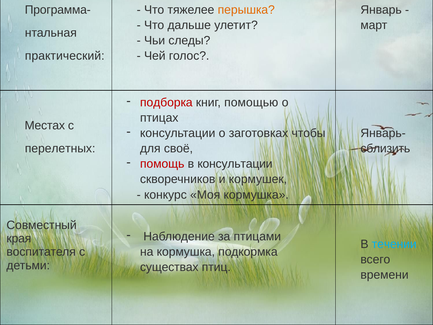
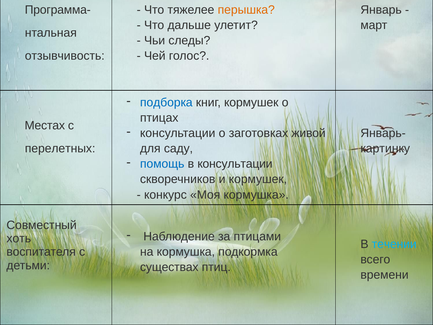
практический: практический -> отзывчивость
подборка colour: red -> blue
книг помощью: помощью -> кормушек
чтобы: чтобы -> живой
своё: своё -> саду
сблизить: сблизить -> картинку
помощь colour: red -> blue
края: края -> хоть
